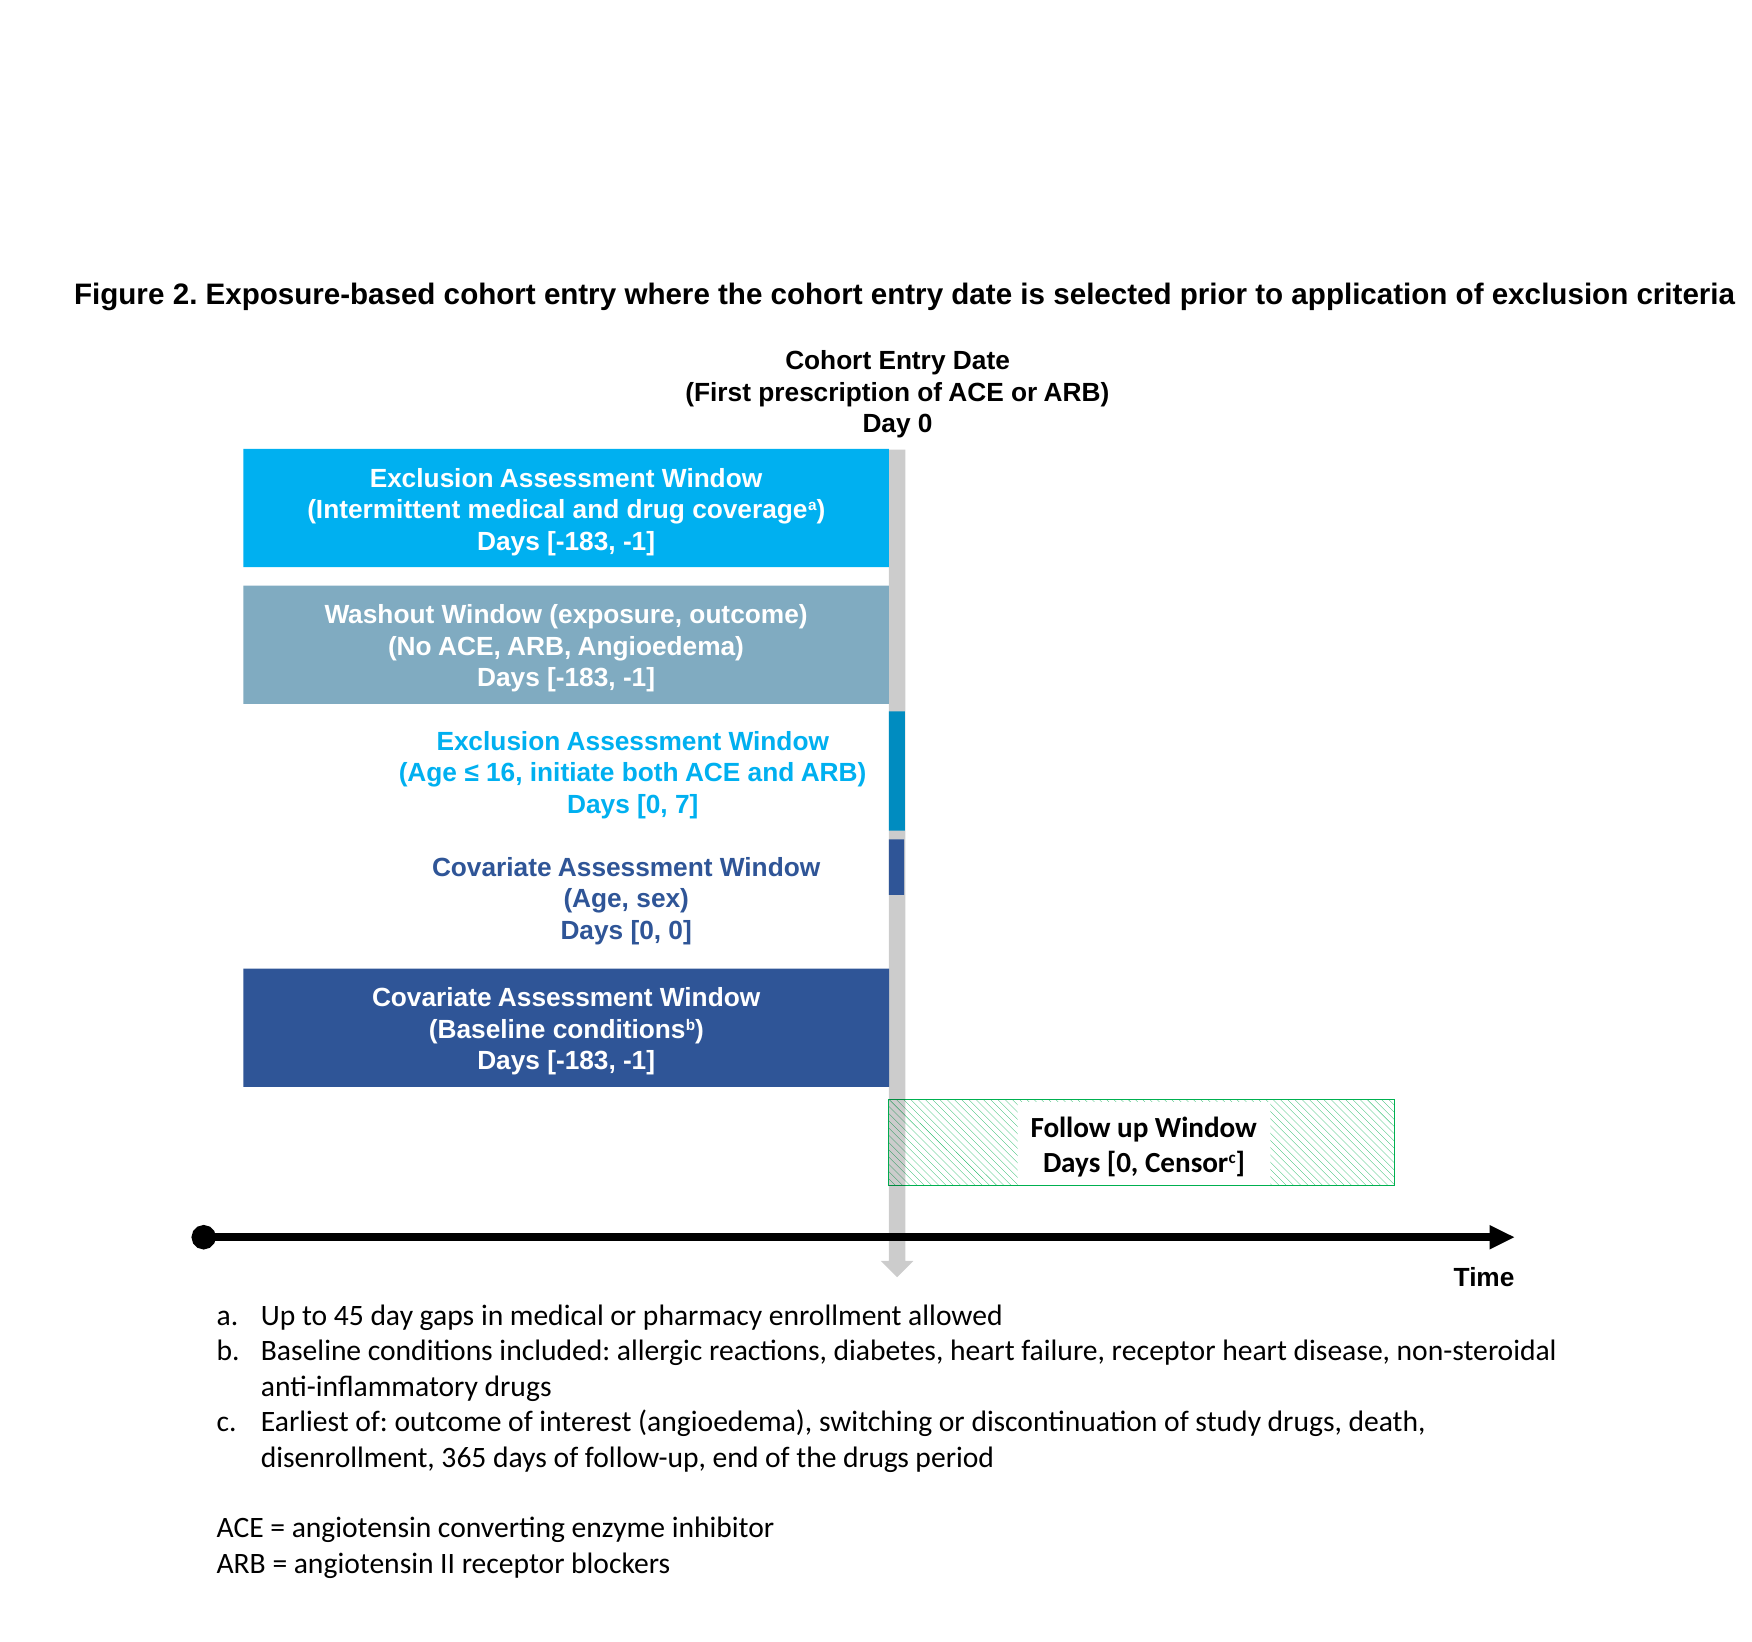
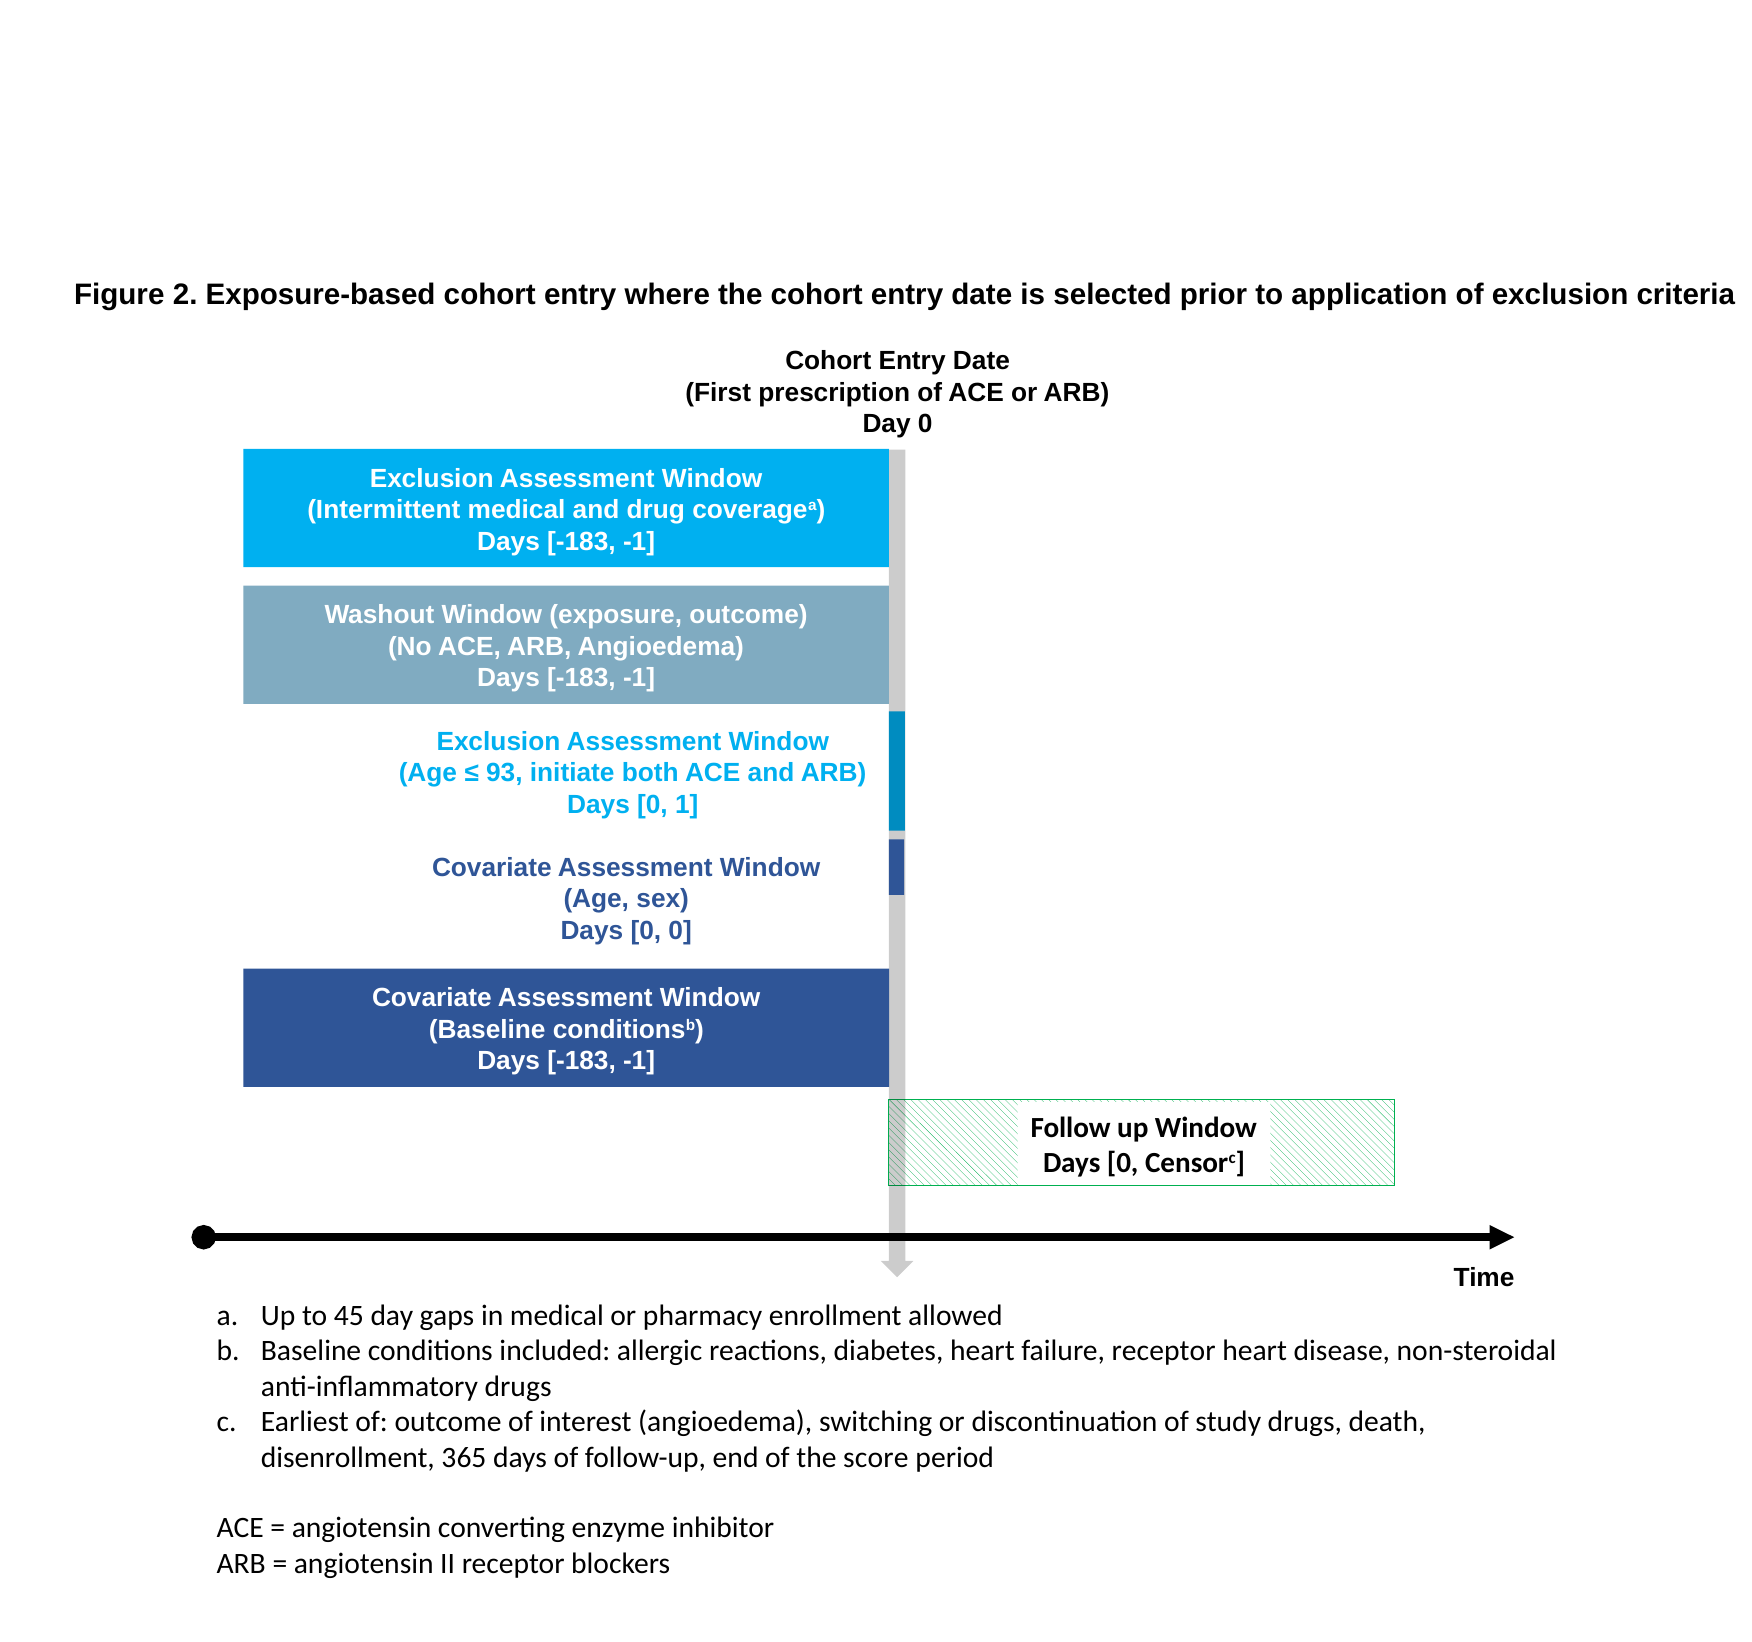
16: 16 -> 93
7: 7 -> 1
the drugs: drugs -> score
